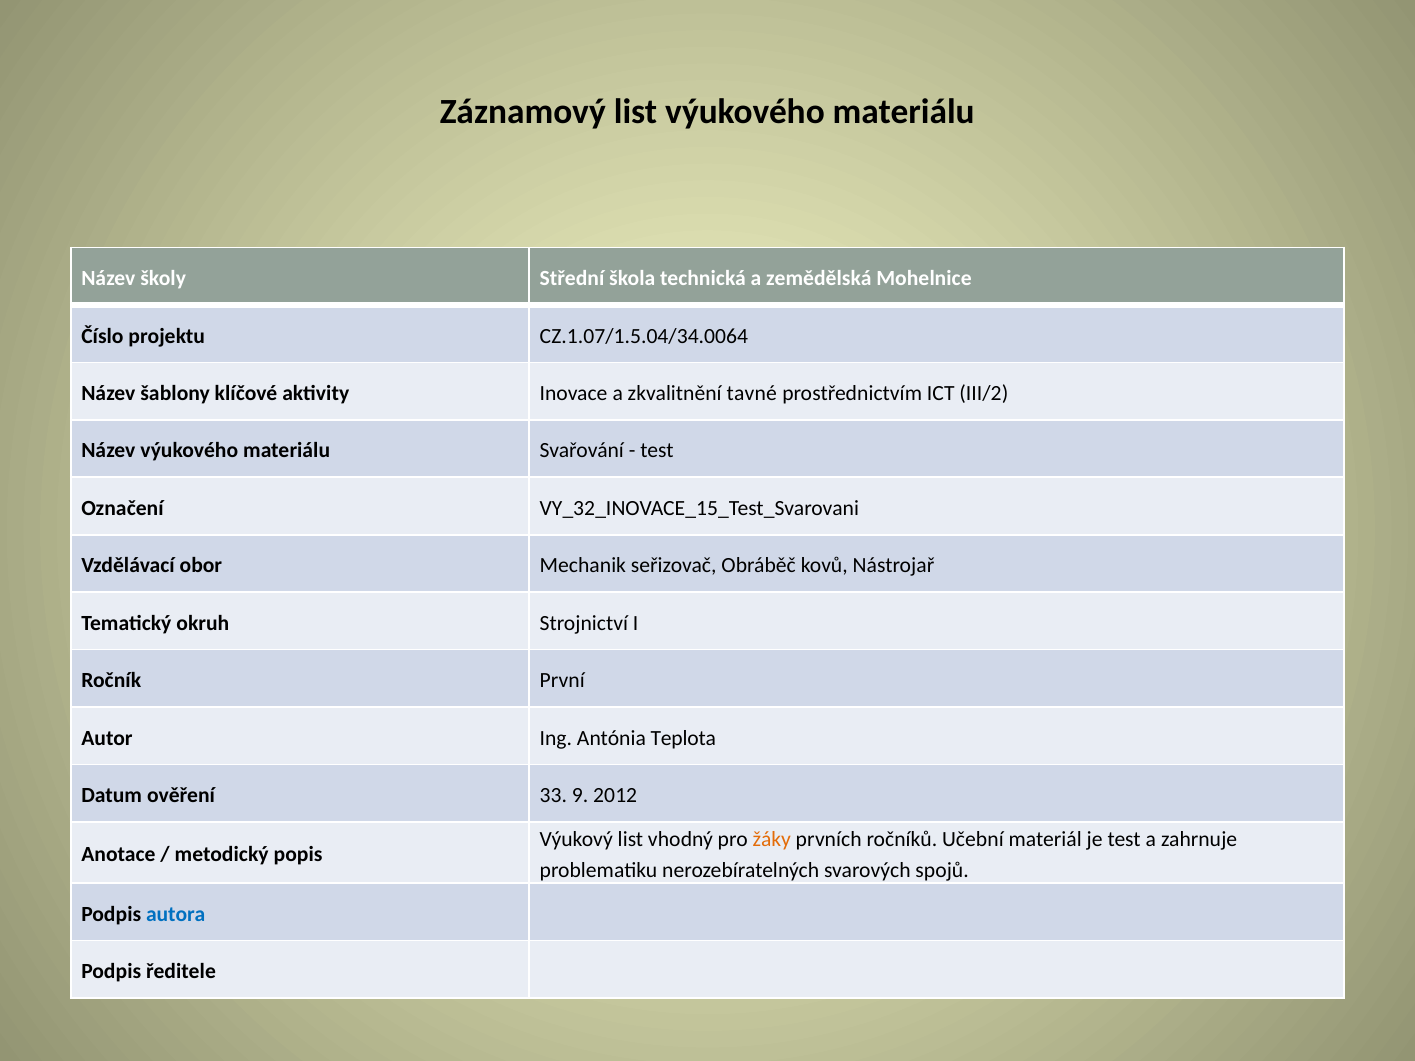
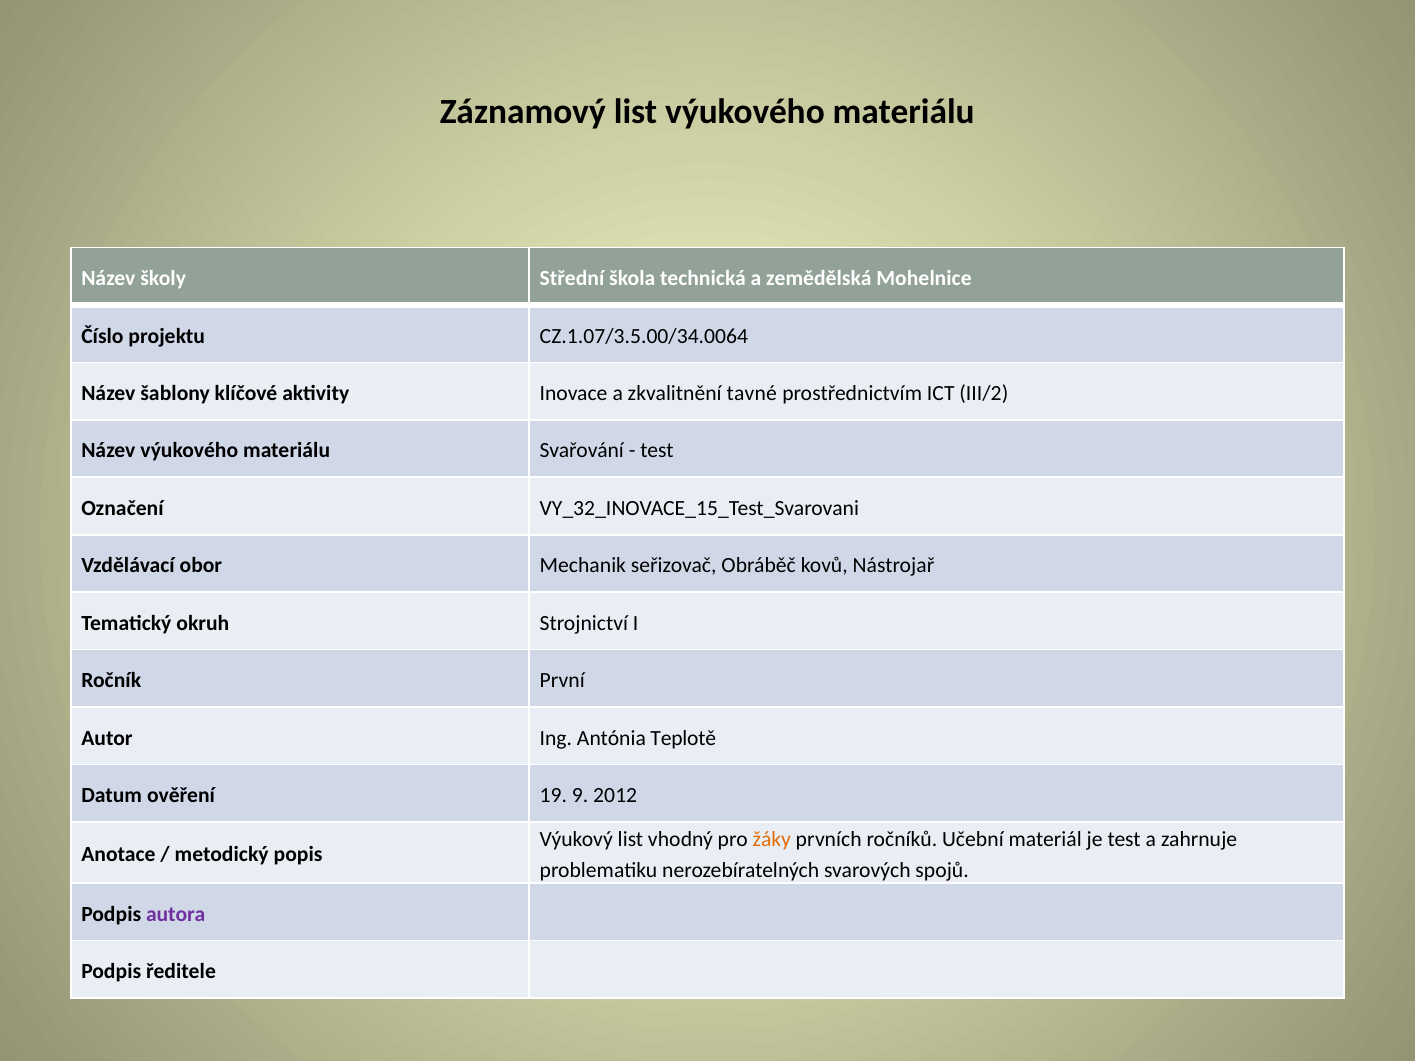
CZ.1.07/1.5.04/34.0064: CZ.1.07/1.5.04/34.0064 -> CZ.1.07/3.5.00/34.0064
Teplota: Teplota -> Teplotě
33: 33 -> 19
autora colour: blue -> purple
